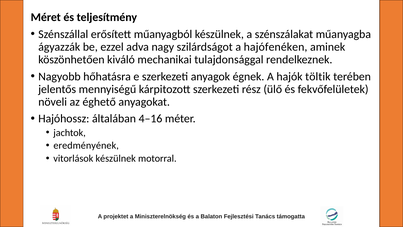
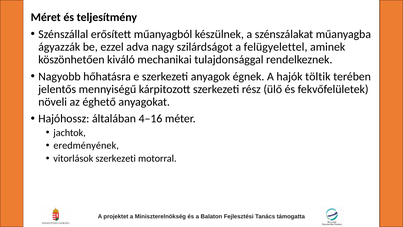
hajófenéken: hajófenéken -> felügyelettel
vitorlások készülnek: készülnek -> szerkezeti
